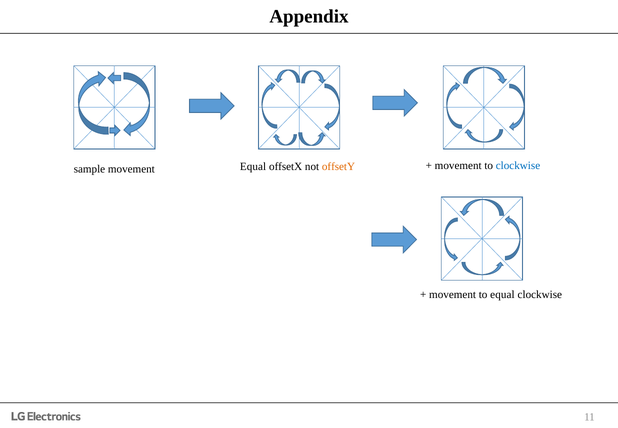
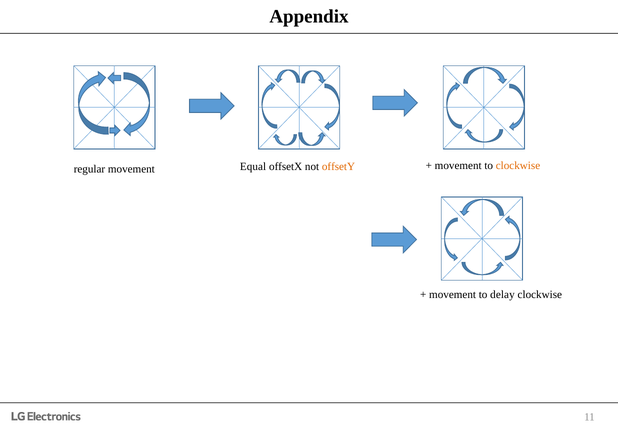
sample: sample -> regular
clockwise at (518, 166) colour: blue -> orange
to equal: equal -> delay
